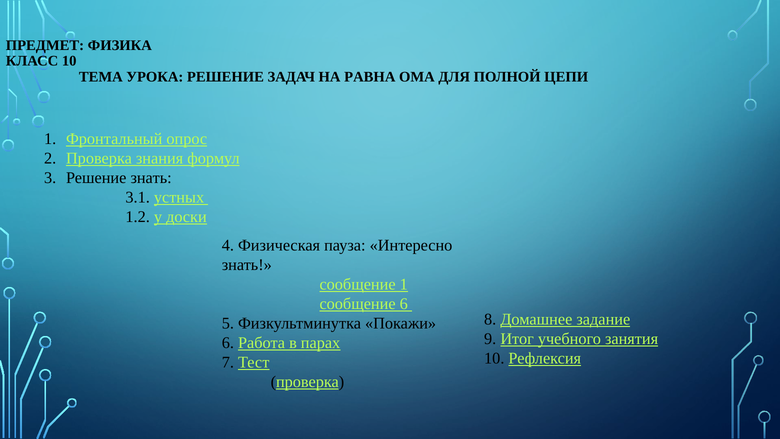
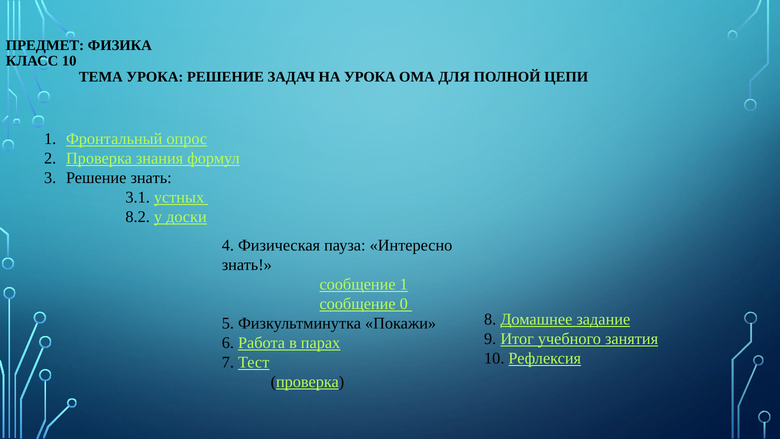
НА РАВНА: РАВНА -> УРОКА
1.2: 1.2 -> 8.2
сообщение 6: 6 -> 0
